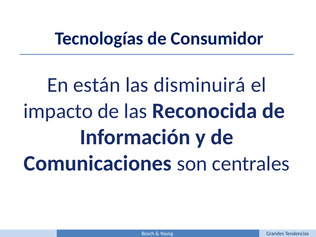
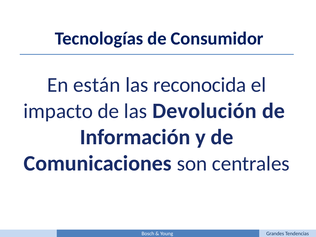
disminuirá: disminuirá -> reconocida
Reconocida: Reconocida -> Devolución
